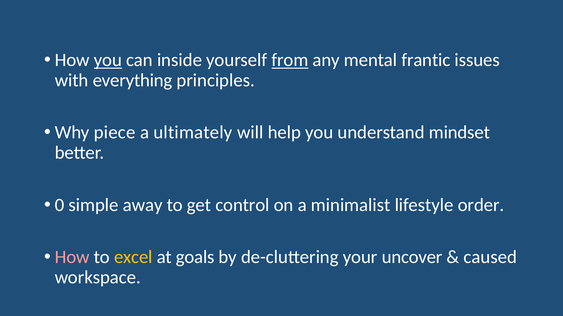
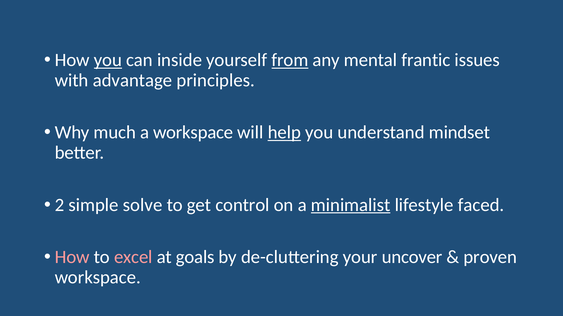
everything: everything -> advantage
piece: piece -> much
a ultimately: ultimately -> workspace
help underline: none -> present
0: 0 -> 2
away: away -> solve
minimalist underline: none -> present
order: order -> faced
excel colour: yellow -> pink
caused: caused -> proven
